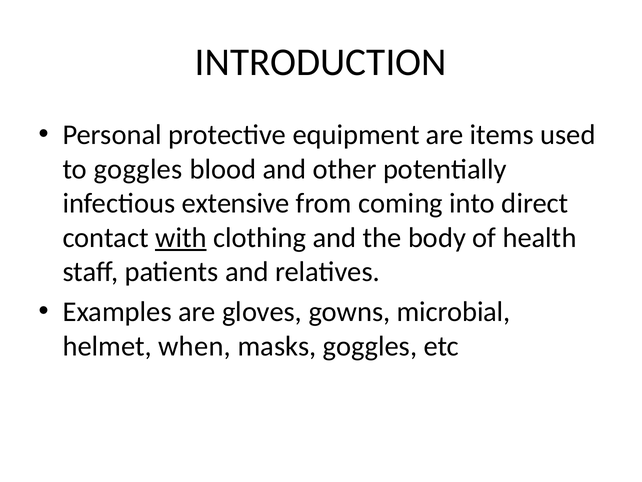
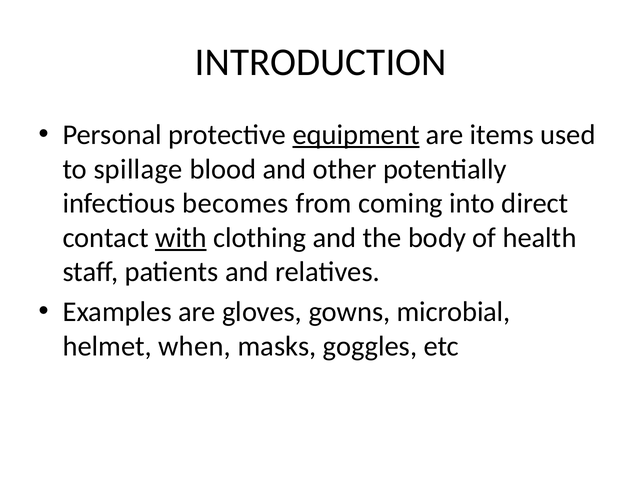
equipment underline: none -> present
to goggles: goggles -> spillage
extensive: extensive -> becomes
